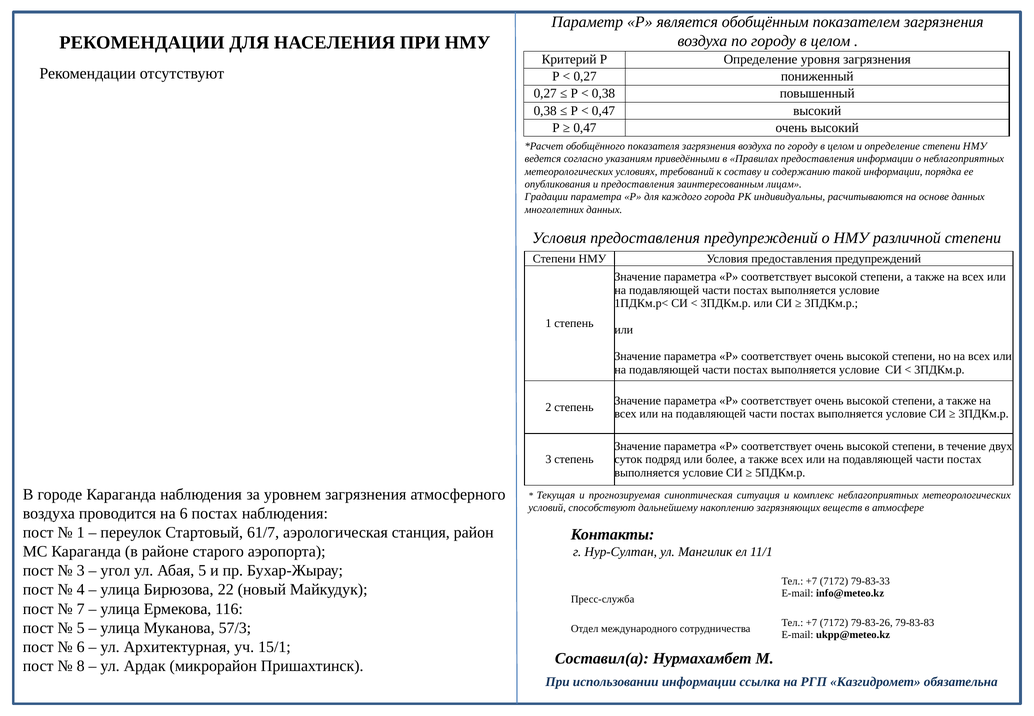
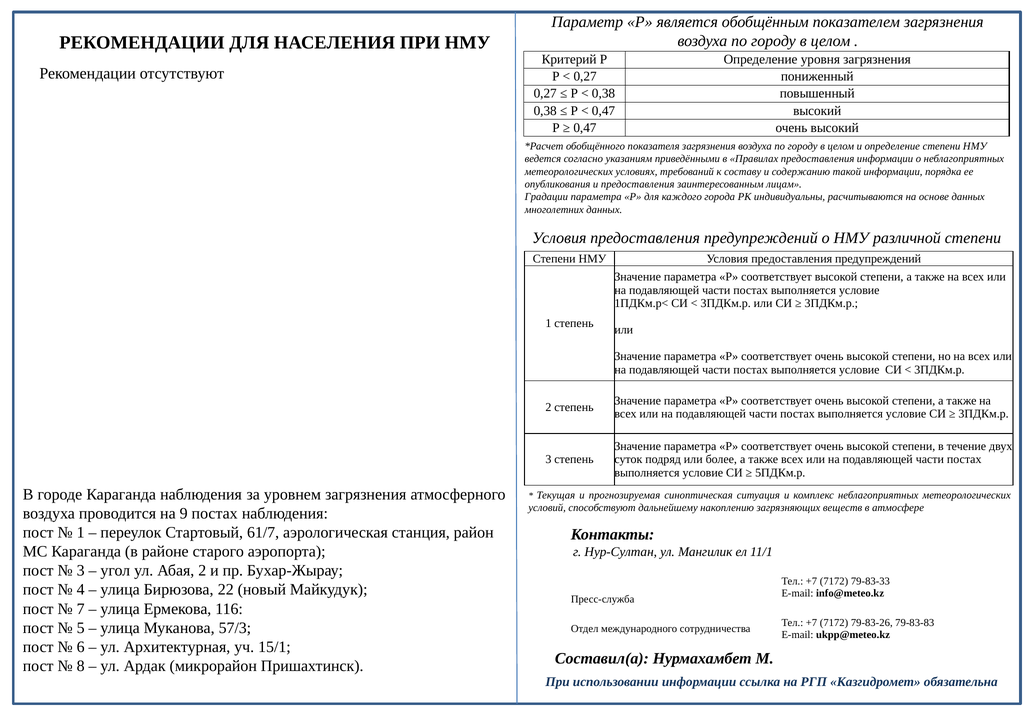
на 6: 6 -> 9
Абая 5: 5 -> 2
